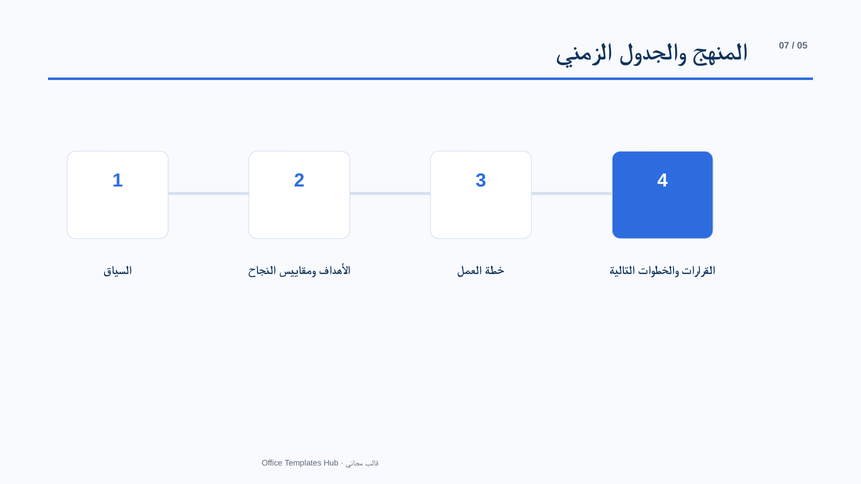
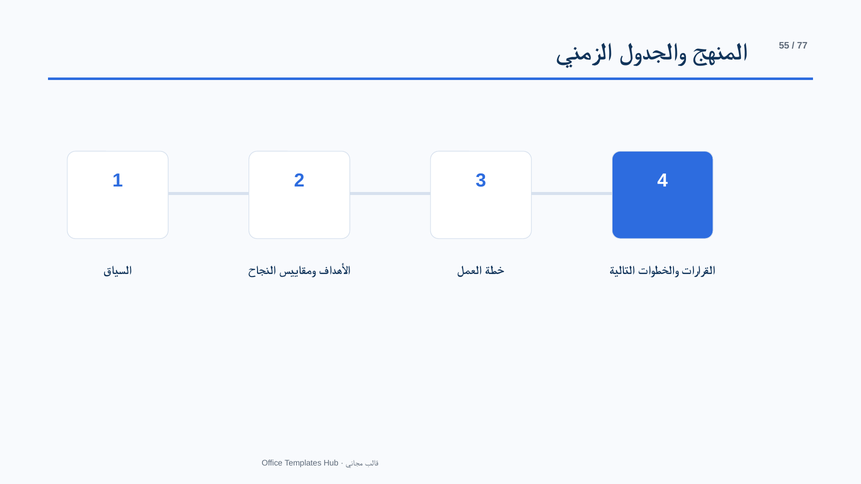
07: 07 -> 55
05: 05 -> 77
